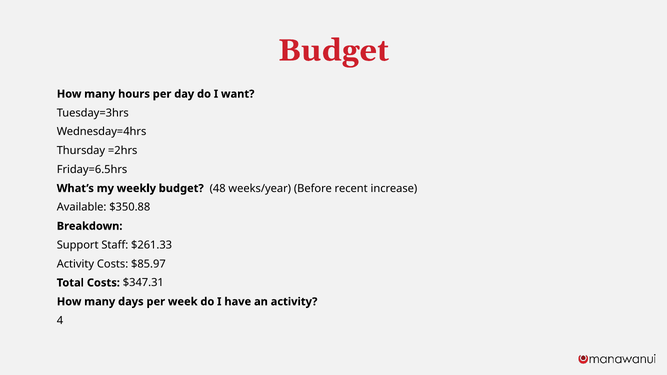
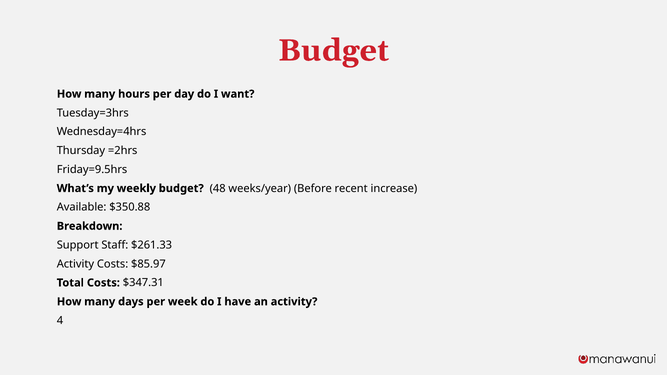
Friday=6.5hrs: Friday=6.5hrs -> Friday=9.5hrs
